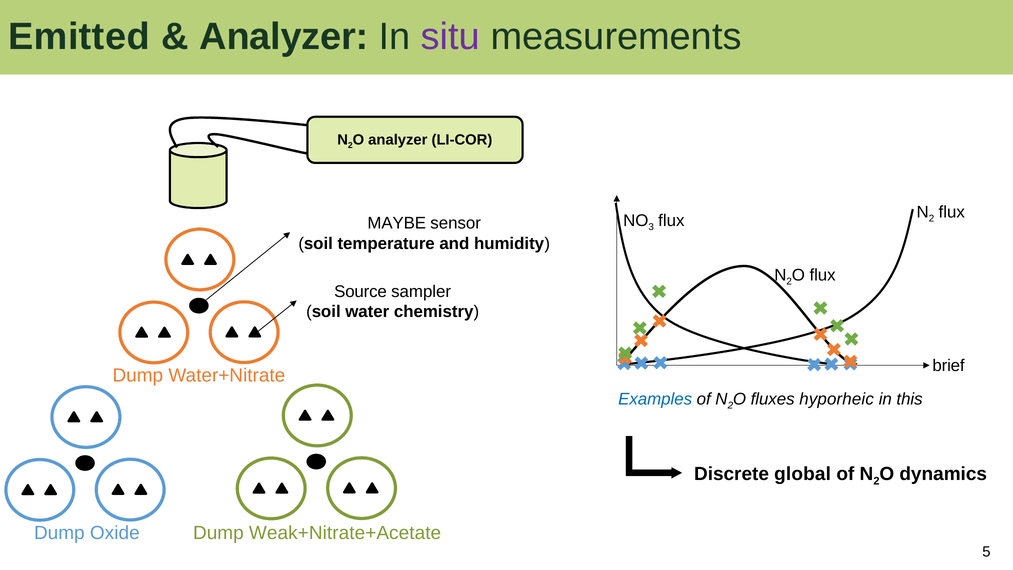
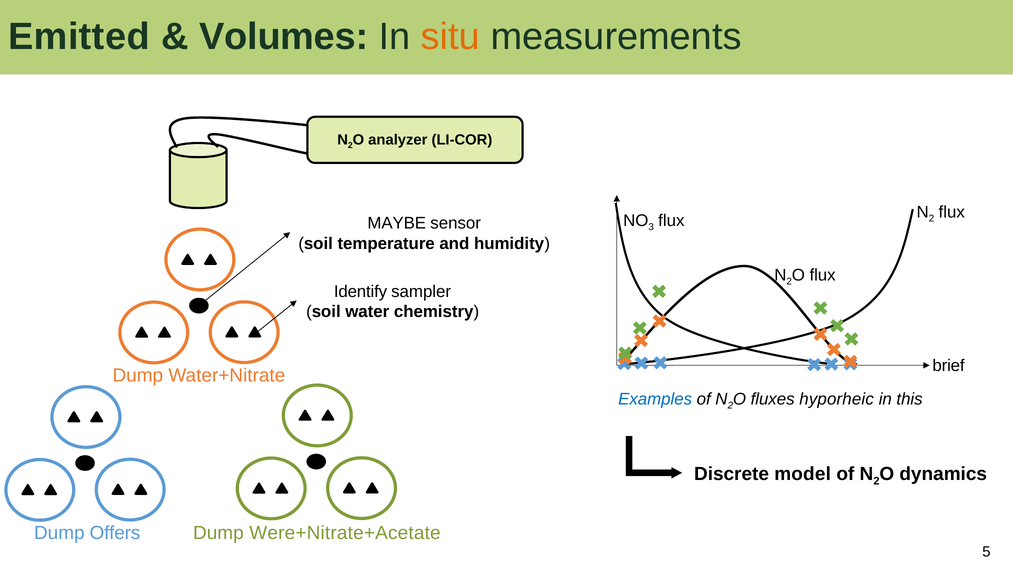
Analyzer at (284, 37): Analyzer -> Volumes
situ colour: purple -> orange
Source: Source -> Identify
global: global -> model
Oxide: Oxide -> Offers
Weak+Nitrate+Acetate: Weak+Nitrate+Acetate -> Were+Nitrate+Acetate
